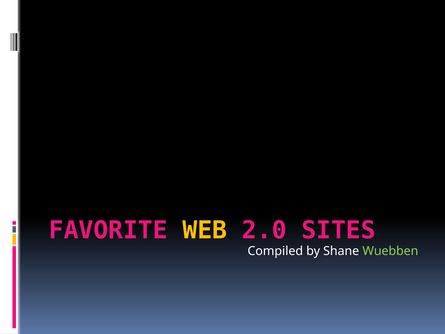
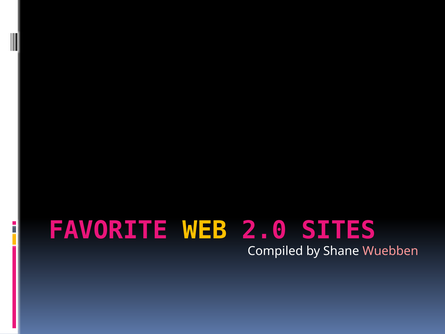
Wuebben colour: light green -> pink
